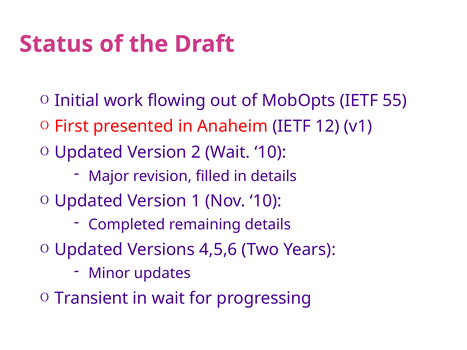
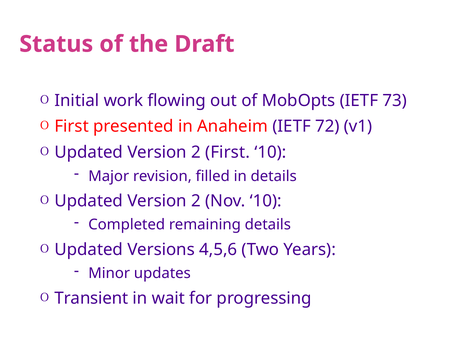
55: 55 -> 73
12: 12 -> 72
2 Wait: Wait -> First
1 at (196, 201): 1 -> 2
